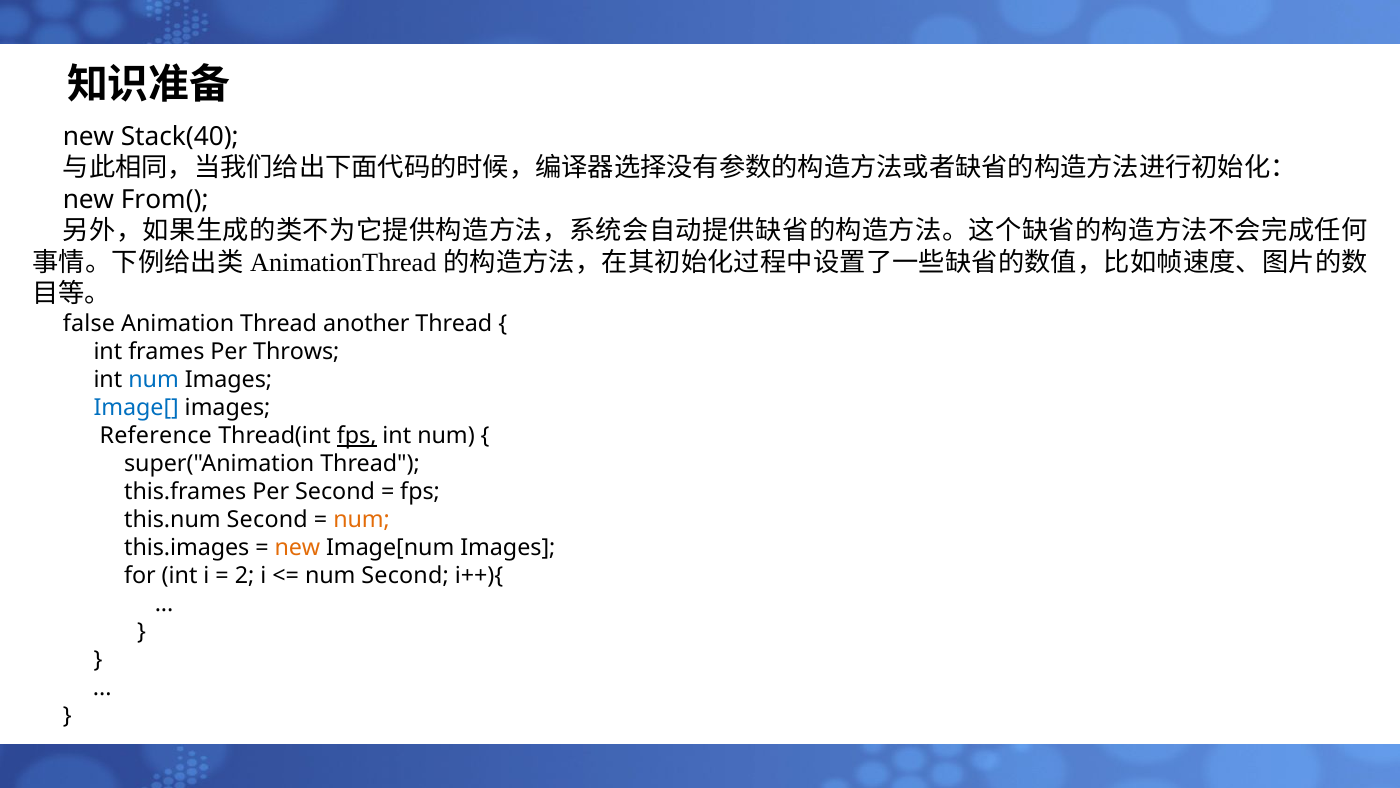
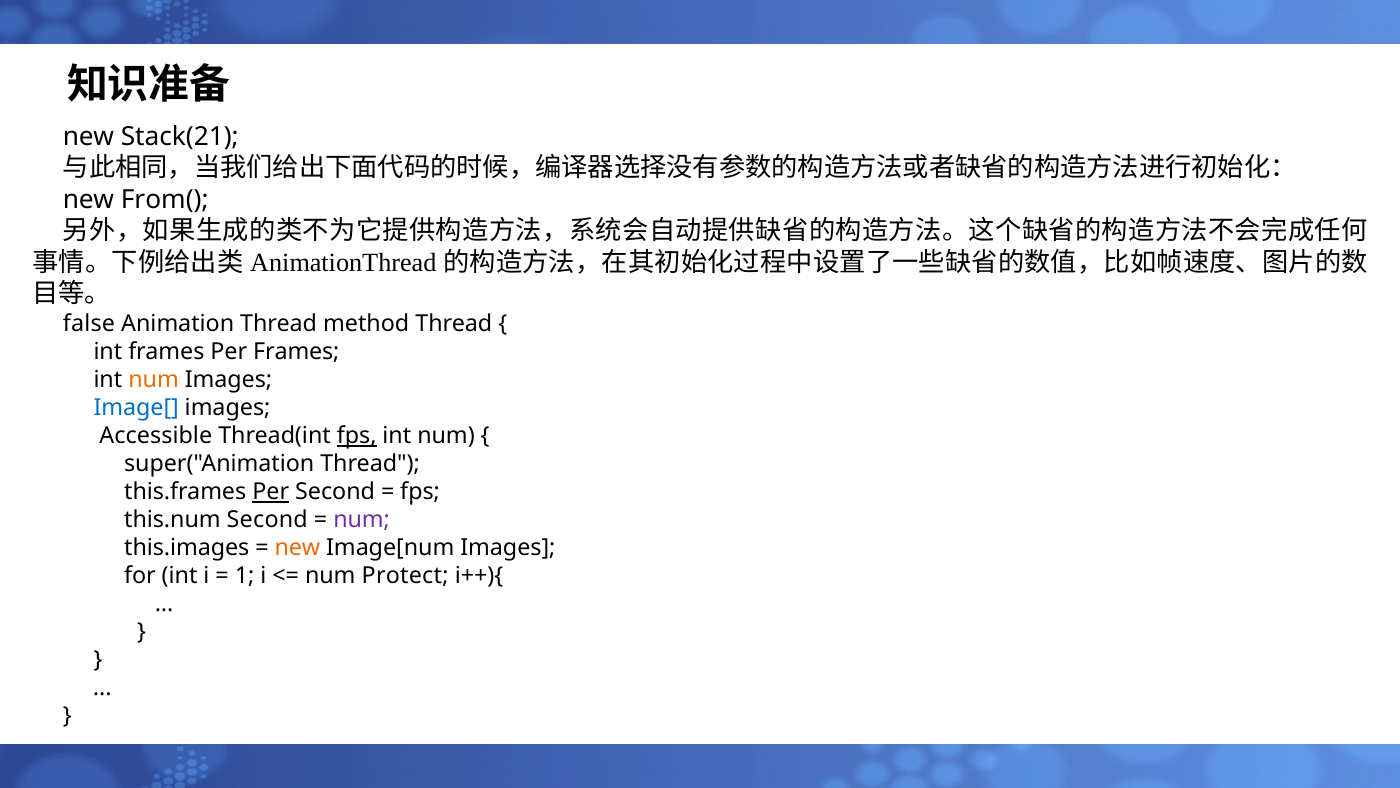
Stack(40: Stack(40 -> Stack(21
another: another -> method
Per Throws: Throws -> Frames
num at (154, 380) colour: blue -> orange
Reference: Reference -> Accessible
Per at (271, 491) underline: none -> present
num at (362, 519) colour: orange -> purple
2: 2 -> 1
num Second: Second -> Protect
